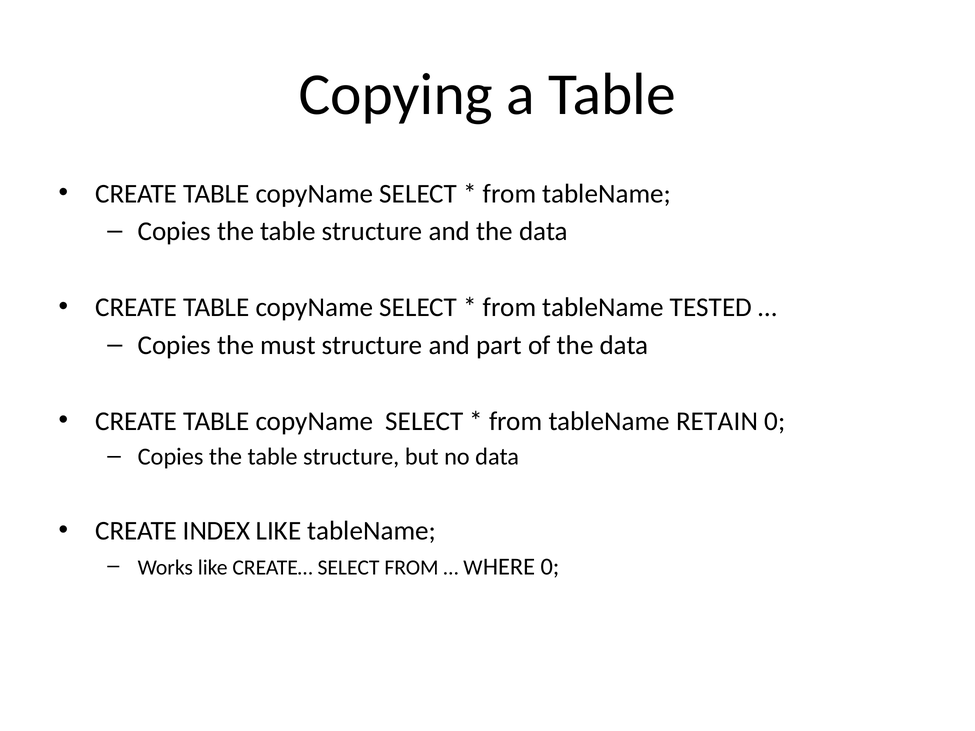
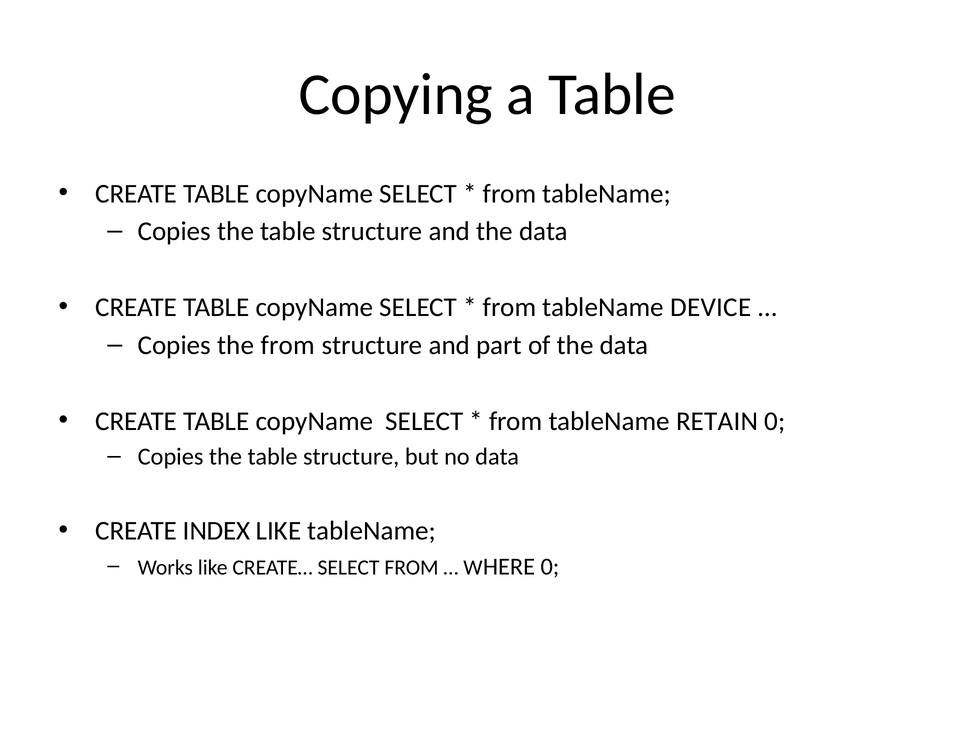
TESTED: TESTED -> DEVICE
the must: must -> from
